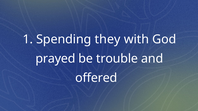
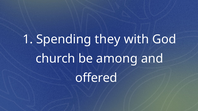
prayed: prayed -> church
trouble: trouble -> among
